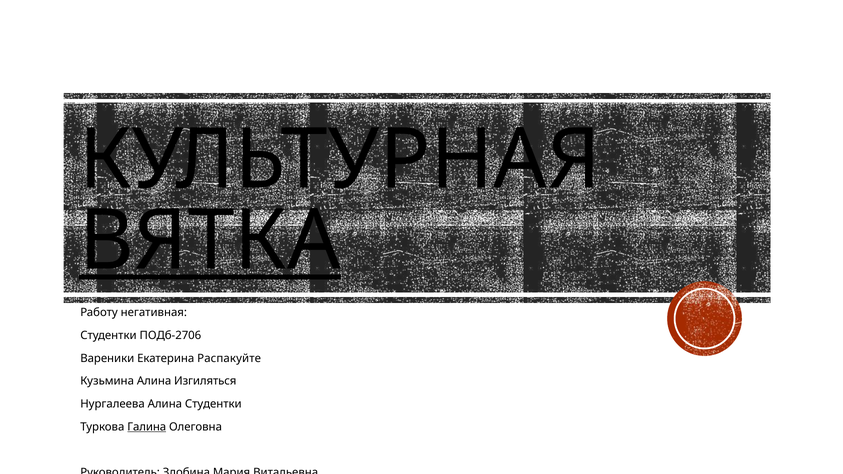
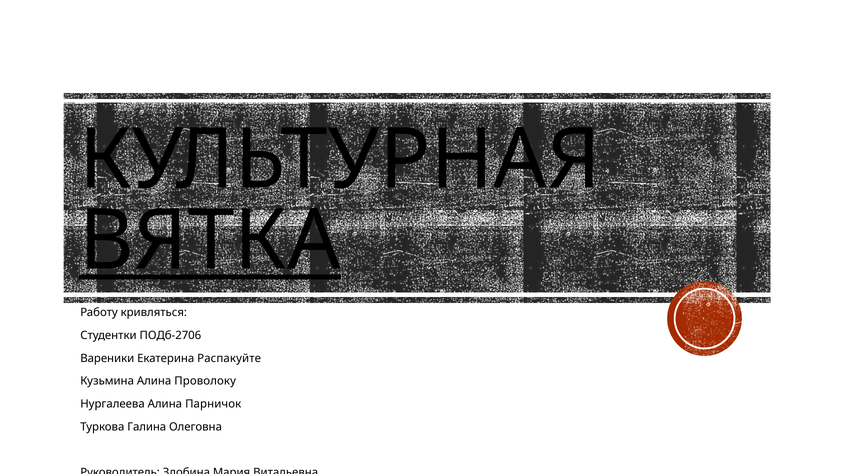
негативная: негативная -> кривляться
Изгиляться: Изгиляться -> Проволоку
Алина Студентки: Студентки -> Парничок
Галина underline: present -> none
